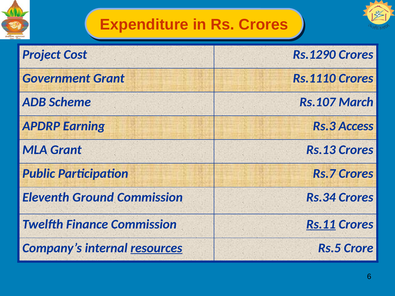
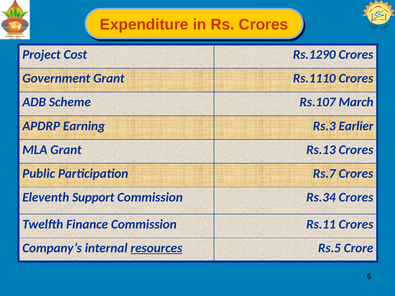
Access: Access -> Earlier
Ground: Ground -> Support
Rs.11 underline: present -> none
